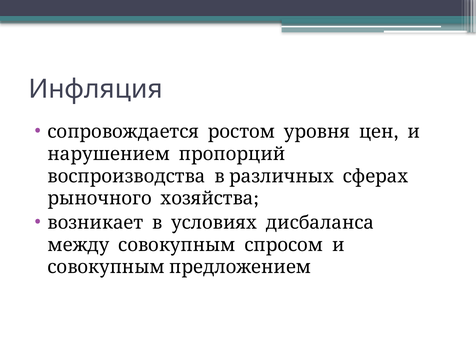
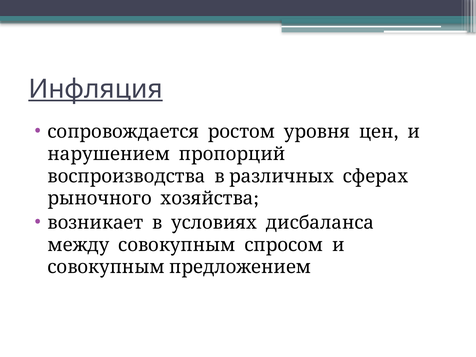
Инфляция underline: none -> present
